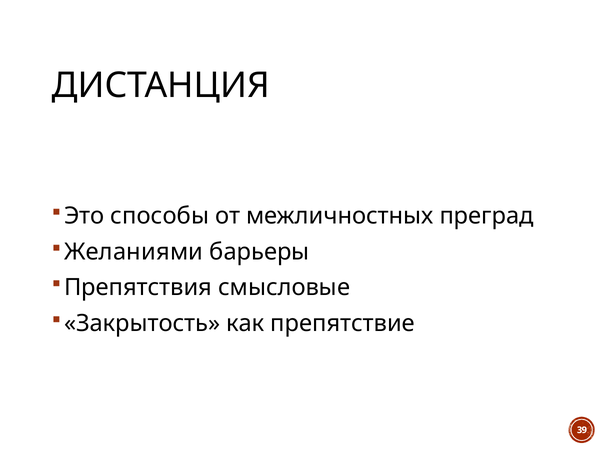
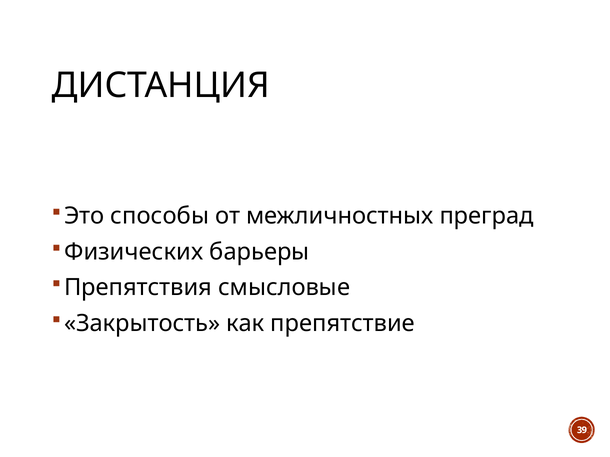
Желаниями: Желаниями -> Физических
